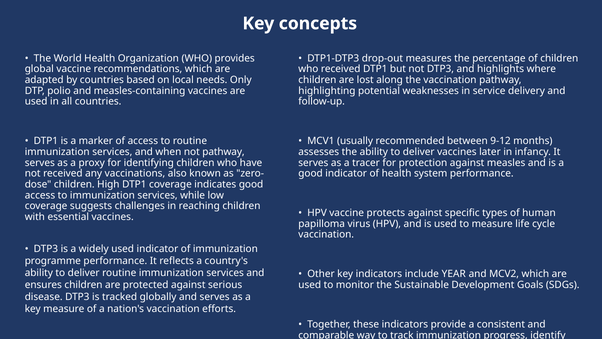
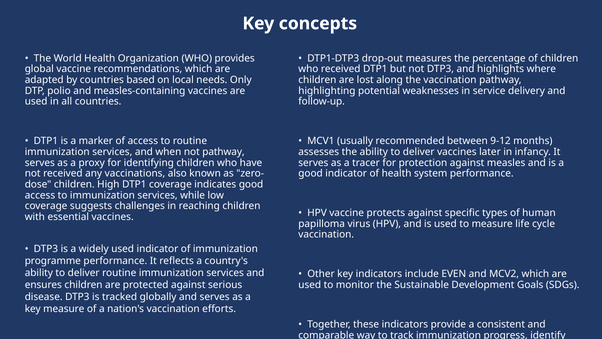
YEAR: YEAR -> EVEN
